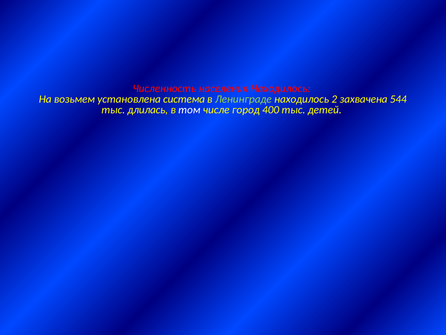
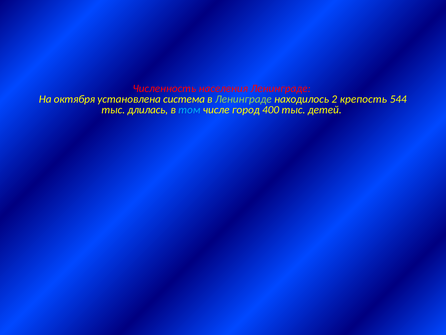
населения Находилось: Находилось -> Ленинграде
возьмем: возьмем -> октября
захвачена: захвачена -> крепость
том colour: white -> light blue
